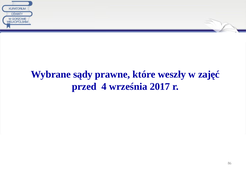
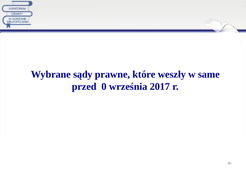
zajęć: zajęć -> same
4: 4 -> 0
